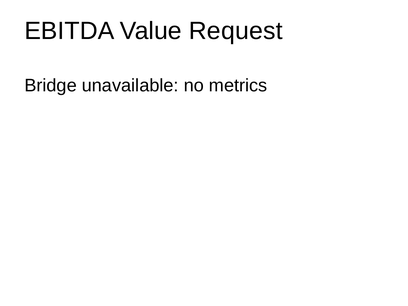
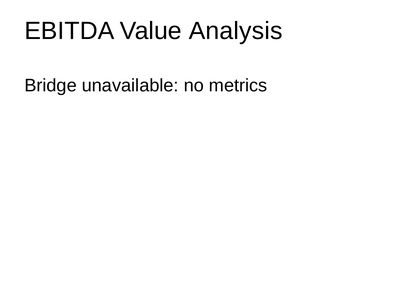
Request: Request -> Analysis
